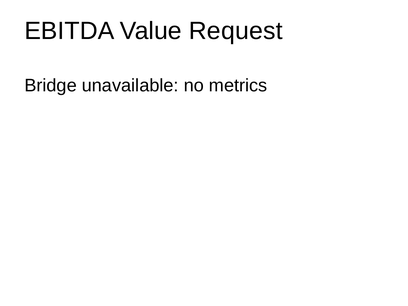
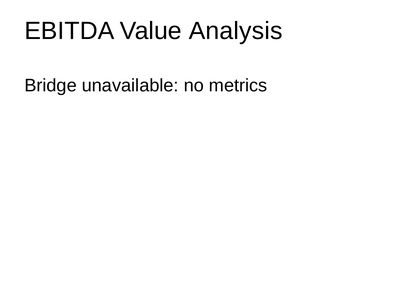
Request: Request -> Analysis
